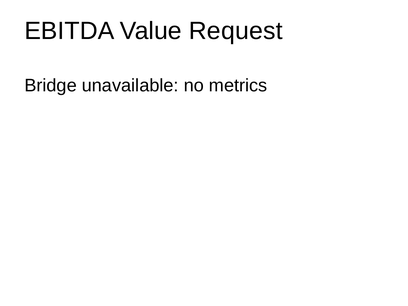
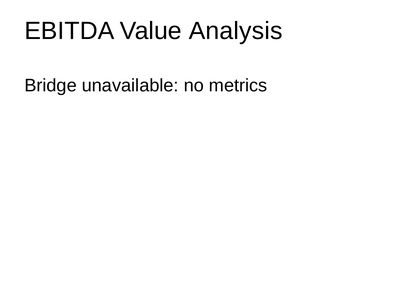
Request: Request -> Analysis
